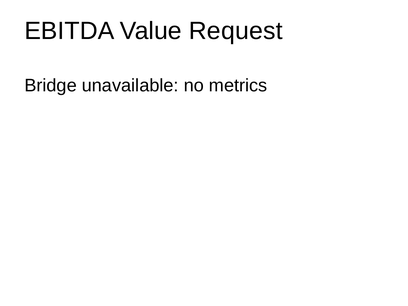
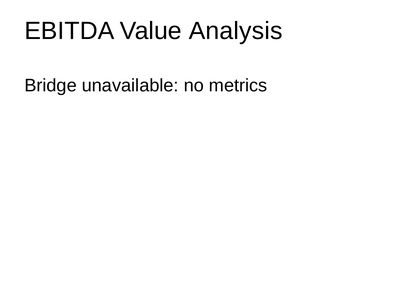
Request: Request -> Analysis
